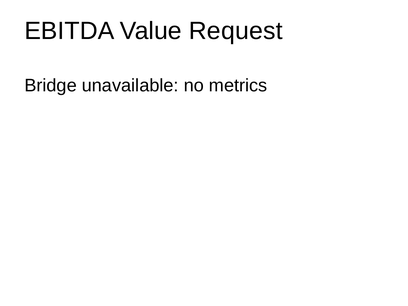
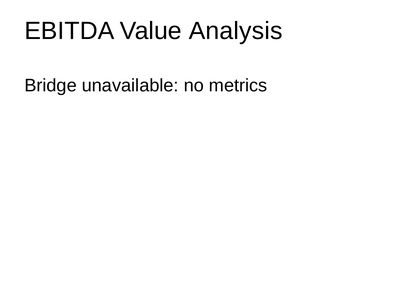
Request: Request -> Analysis
